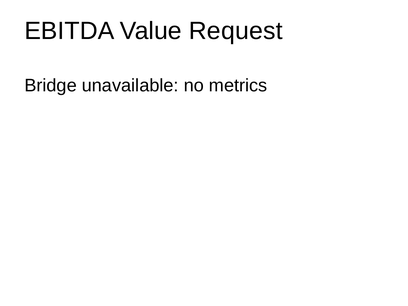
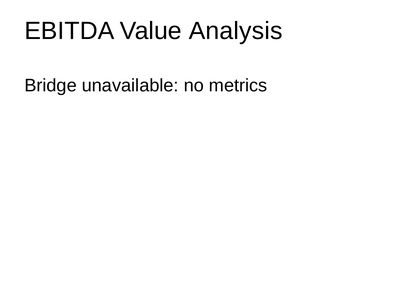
Request: Request -> Analysis
